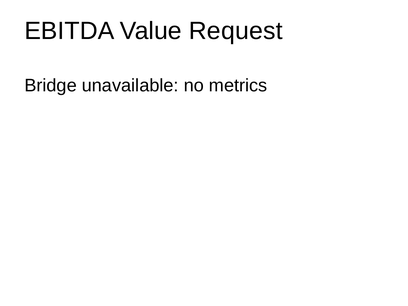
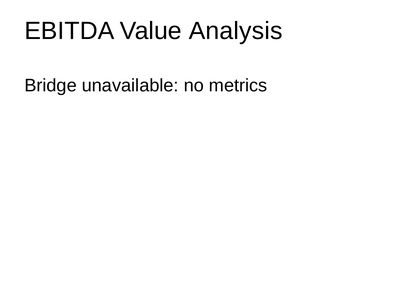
Request: Request -> Analysis
